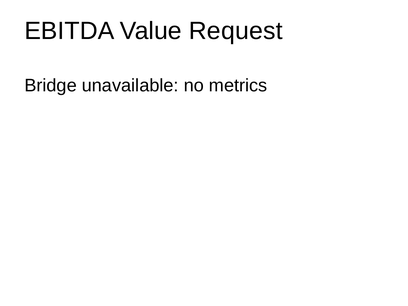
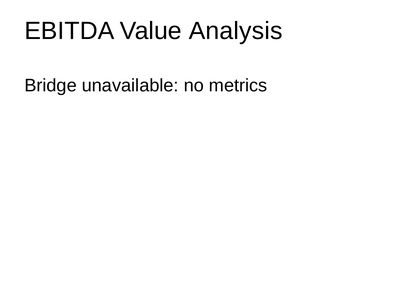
Request: Request -> Analysis
